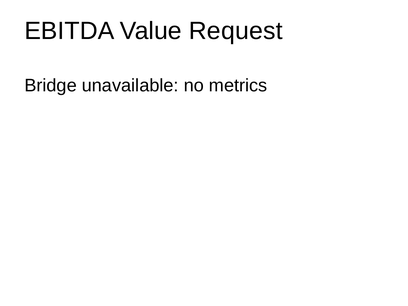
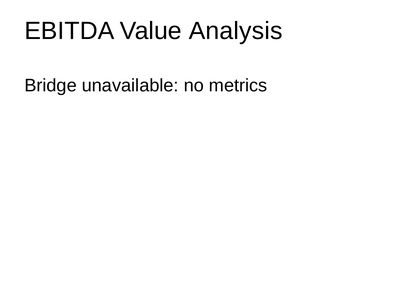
Request: Request -> Analysis
